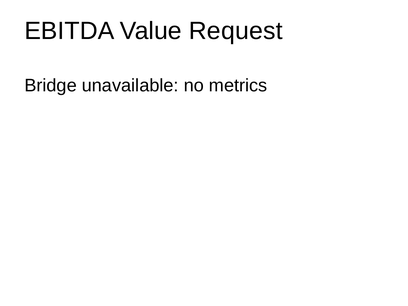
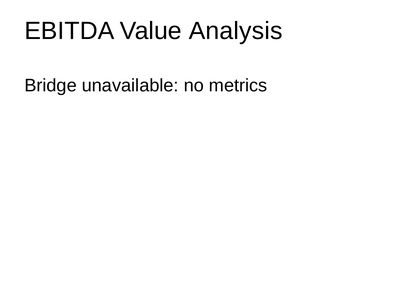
Request: Request -> Analysis
